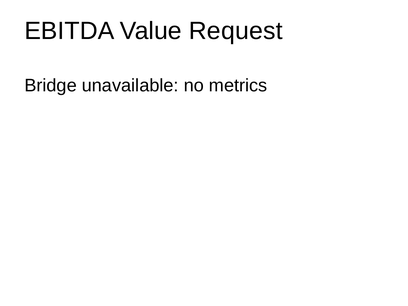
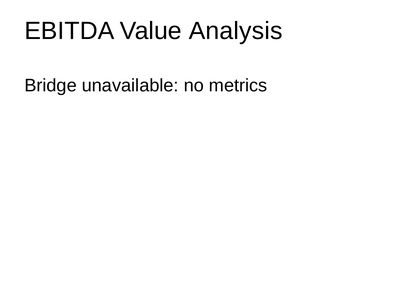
Request: Request -> Analysis
